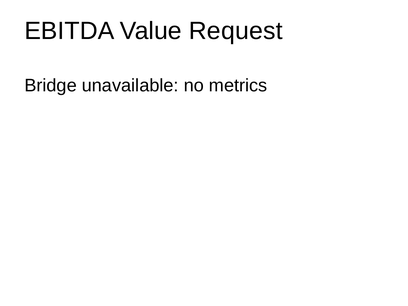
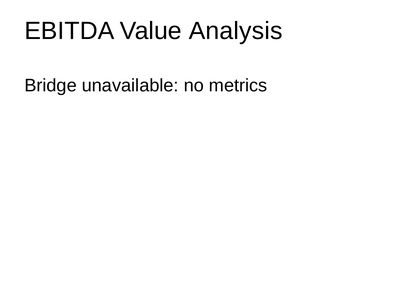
Request: Request -> Analysis
